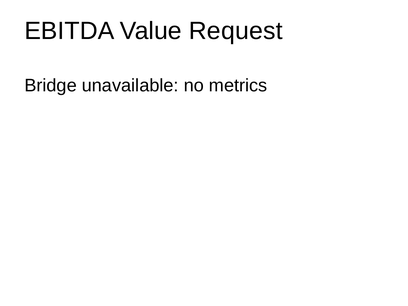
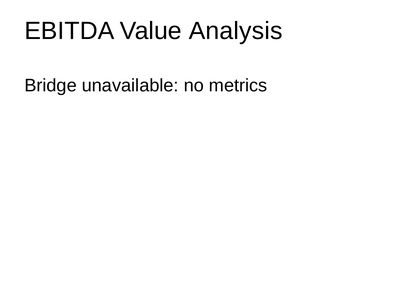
Request: Request -> Analysis
